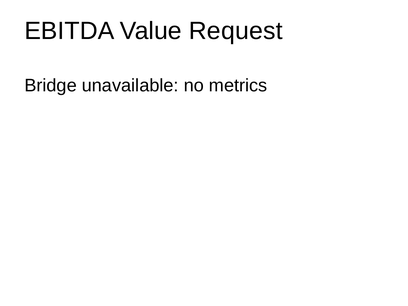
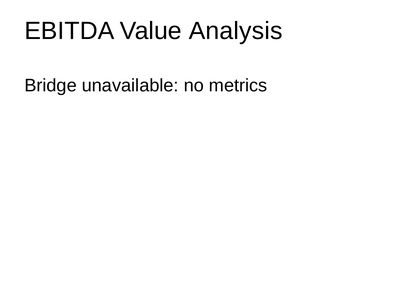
Request: Request -> Analysis
